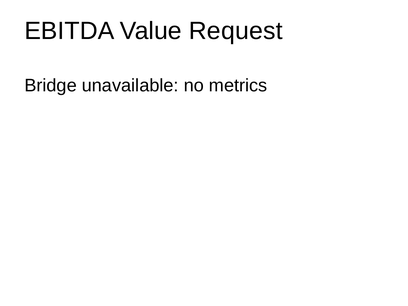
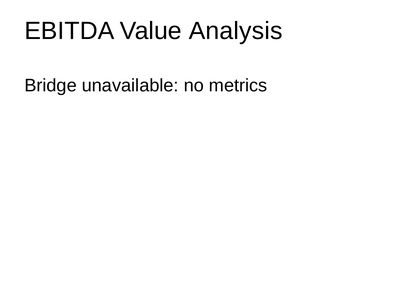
Request: Request -> Analysis
